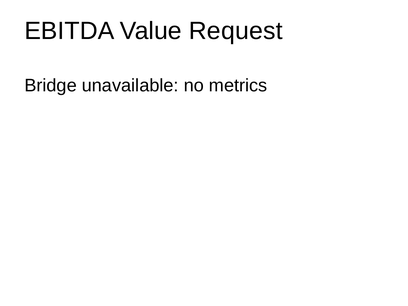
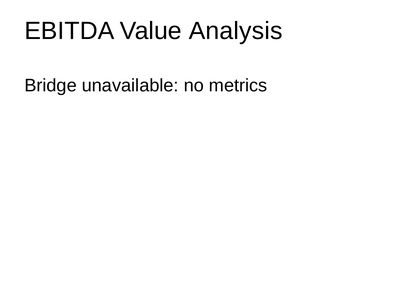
Request: Request -> Analysis
